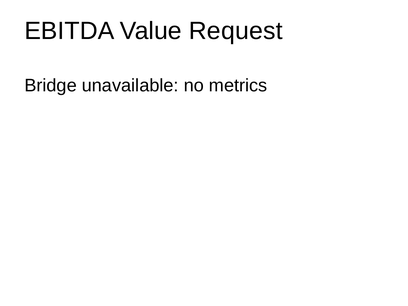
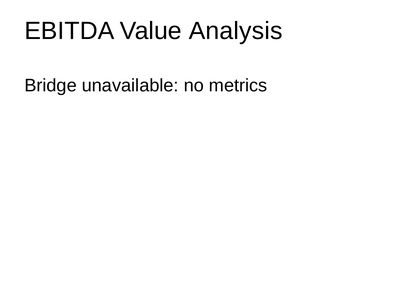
Request: Request -> Analysis
